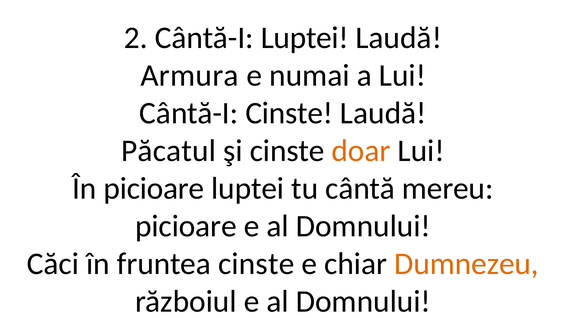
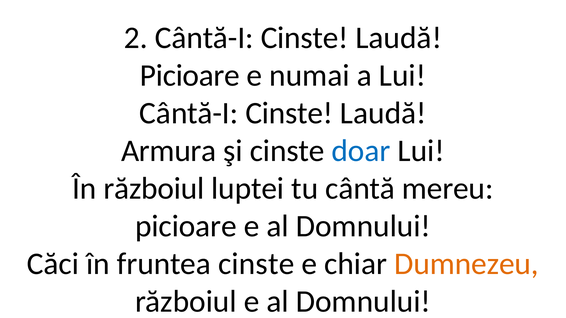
2 Cântă-I Luptei: Luptei -> Cinste
Armura at (190, 76): Armura -> Picioare
Păcatul: Păcatul -> Armura
doar colour: orange -> blue
În picioare: picioare -> războiul
